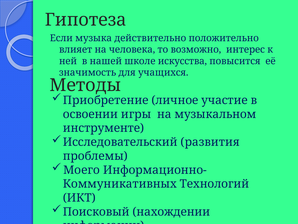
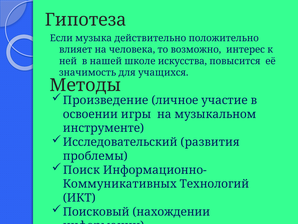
Приобретение: Приобретение -> Произведение
Моего: Моего -> Поиск
